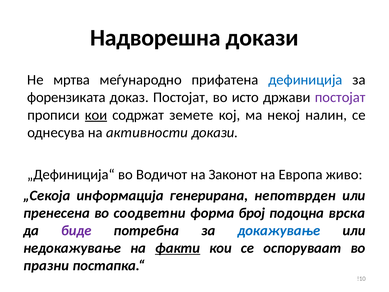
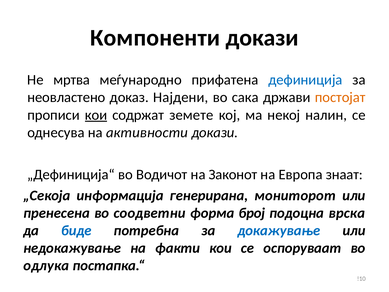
Надворешна: Надворешна -> Компоненти
форензиката: форензиката -> неовластено
доказ Постојат: Постојат -> Најдени
исто: исто -> сака
постојат at (340, 97) colour: purple -> orange
живо: живо -> знаат
непотврден: непотврден -> мониторот
биде colour: purple -> blue
факти underline: present -> none
празни: празни -> одлука
